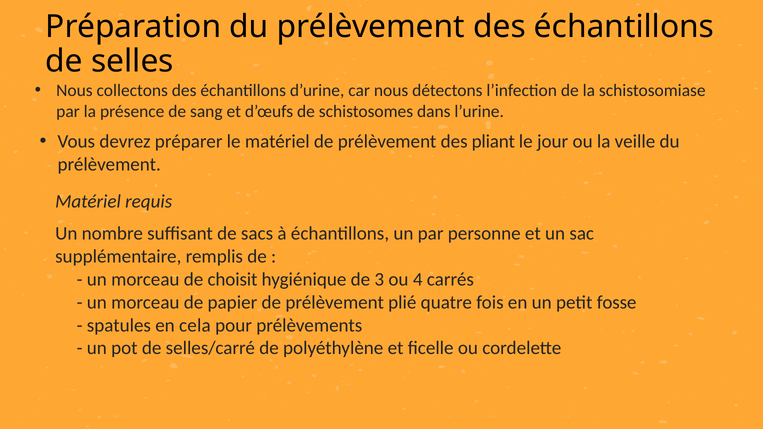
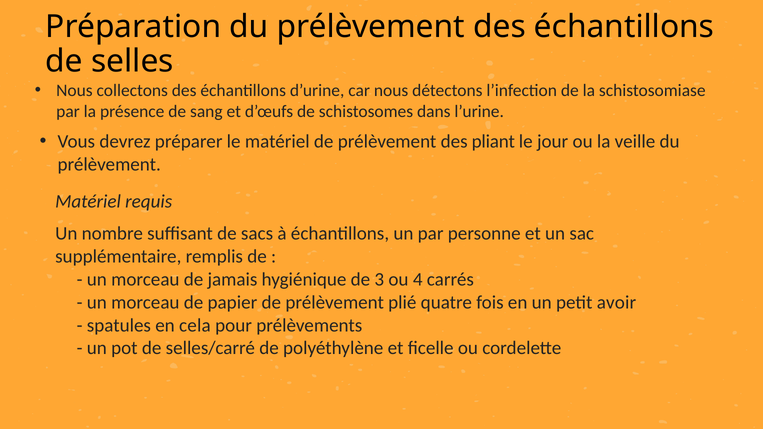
choisit: choisit -> jamais
fosse: fosse -> avoir
